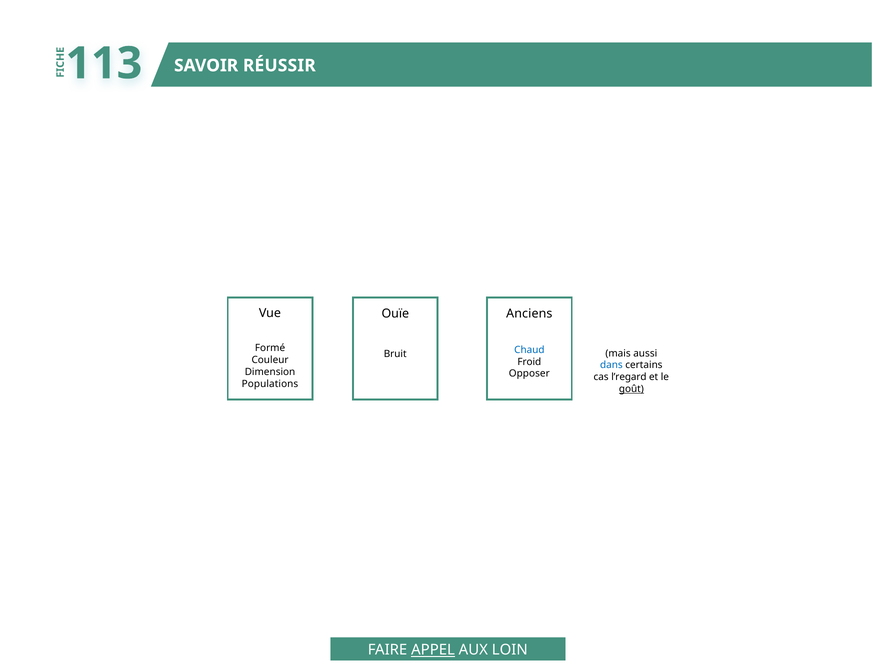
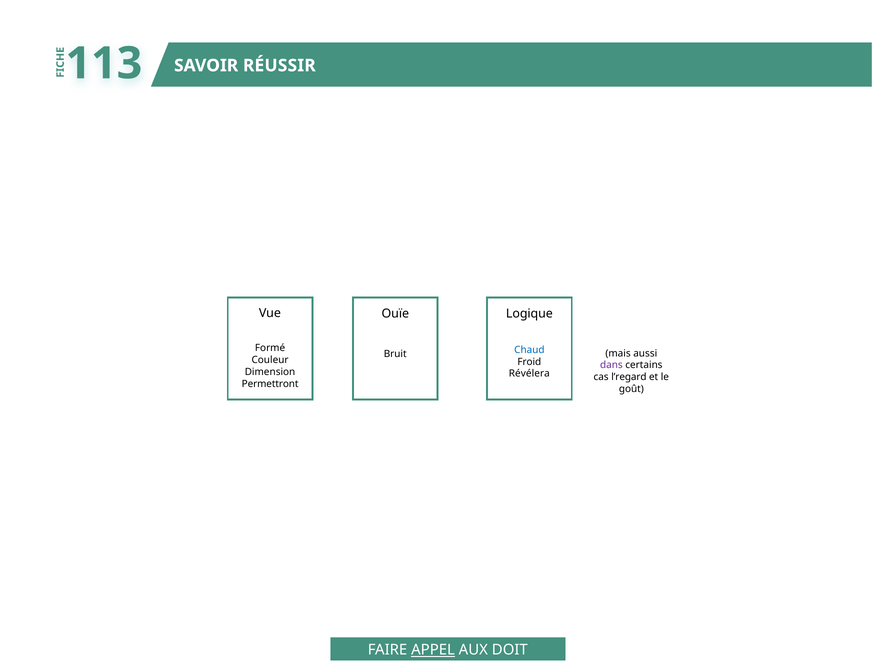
Anciens: Anciens -> Logique
dans colour: blue -> purple
Opposer: Opposer -> Révélera
Populations: Populations -> Permettront
goût underline: present -> none
LOIN: LOIN -> DOIT
